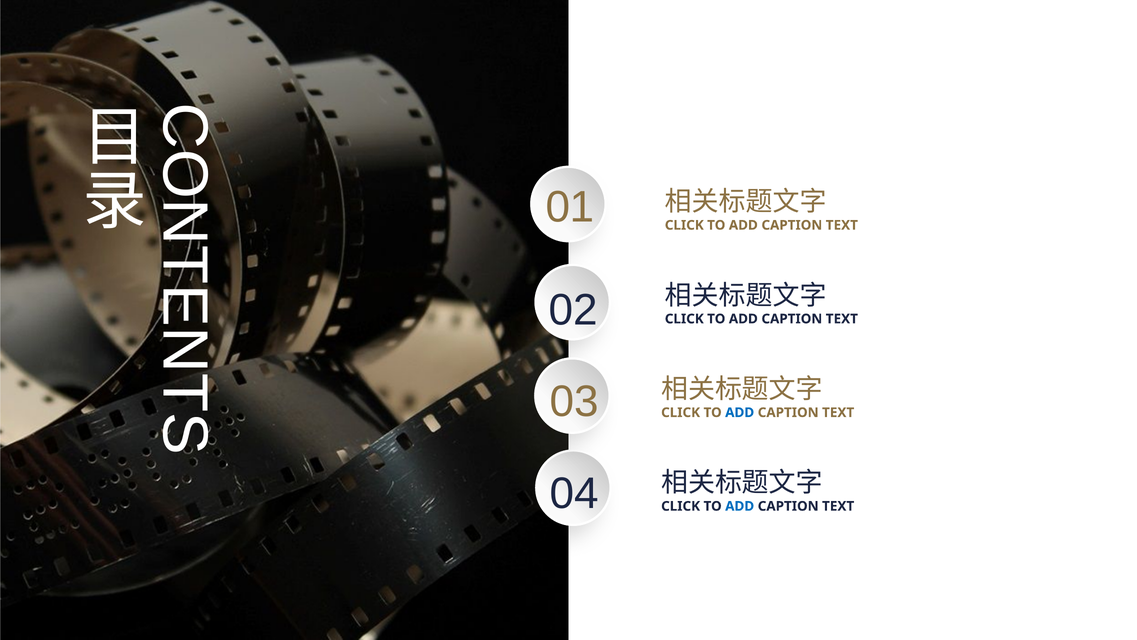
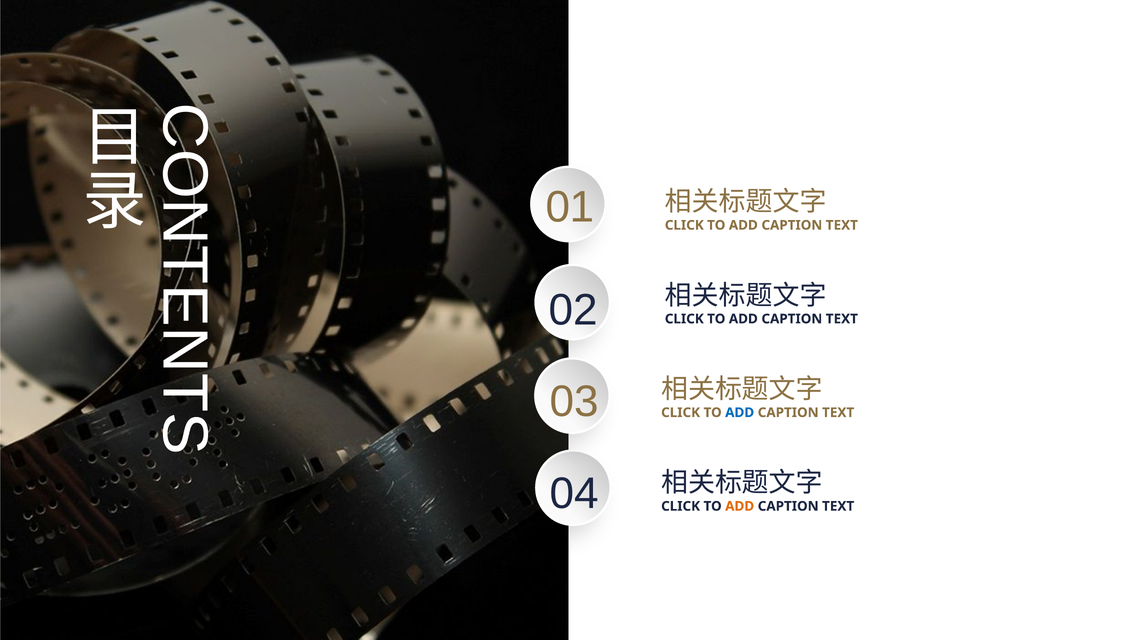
ADD at (740, 506) colour: blue -> orange
